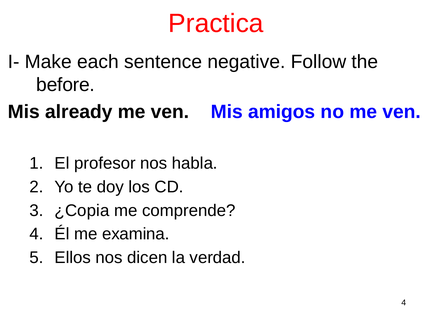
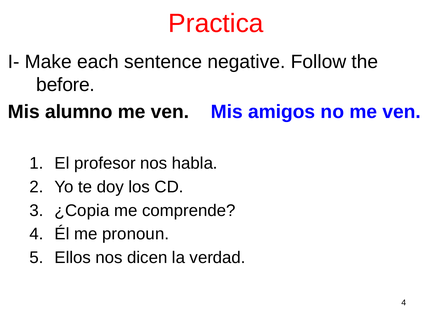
already: already -> alumno
examina: examina -> pronoun
